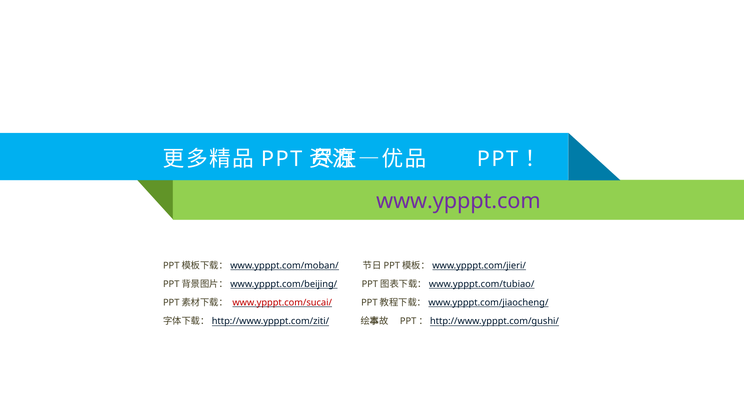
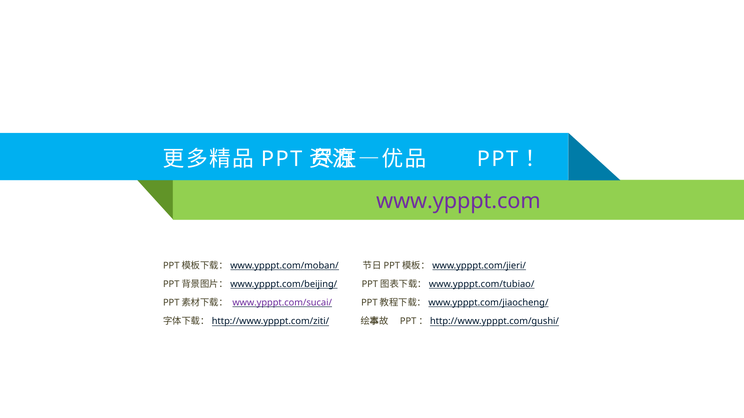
www.ypppt.com/sucai/ colour: red -> purple
